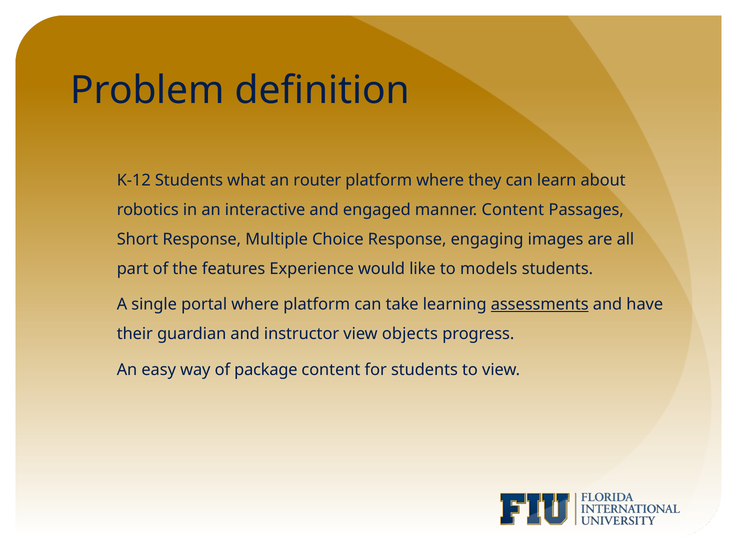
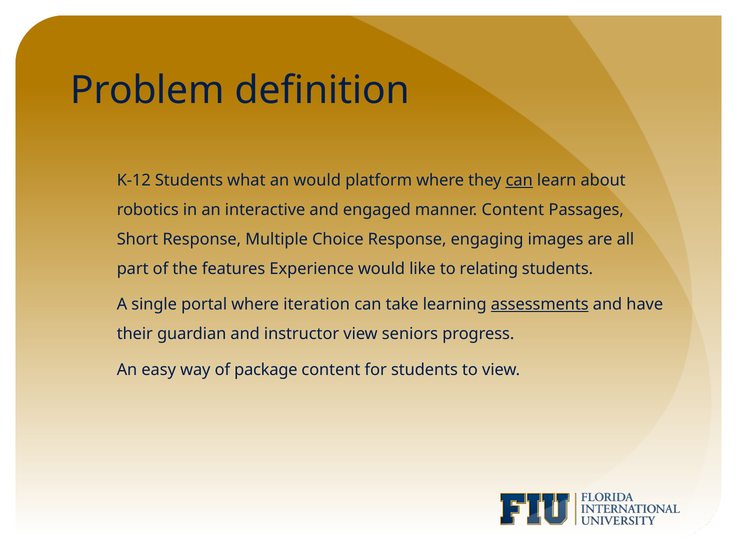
an router: router -> would
can at (519, 180) underline: none -> present
models: models -> relating
where platform: platform -> iteration
objects: objects -> seniors
